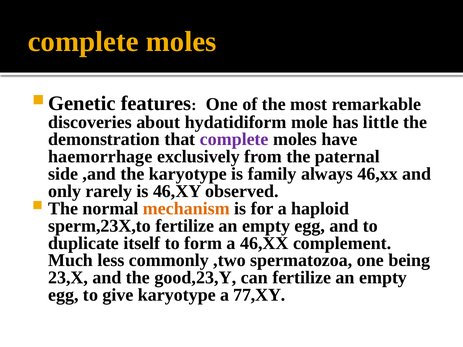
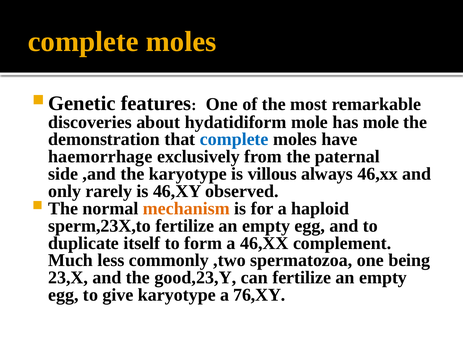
has little: little -> mole
complete at (234, 139) colour: purple -> blue
family: family -> villous
77,XY: 77,XY -> 76,XY
